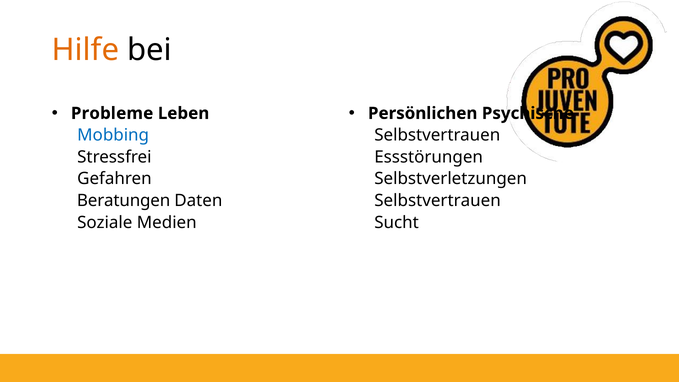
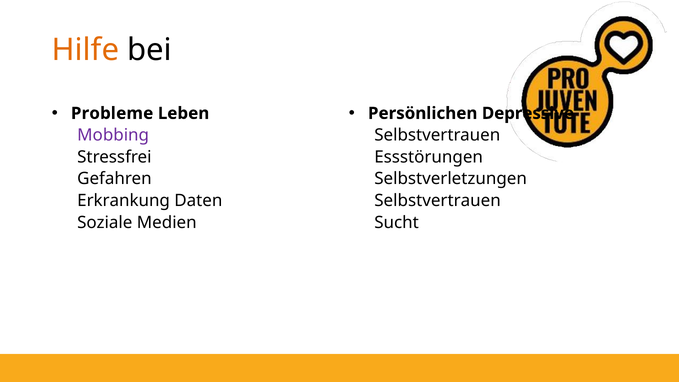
Psychische: Psychische -> Depressive
Mobbing colour: blue -> purple
Beratungen: Beratungen -> Erkrankung
